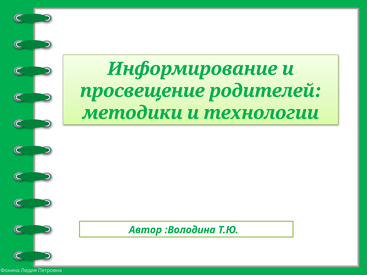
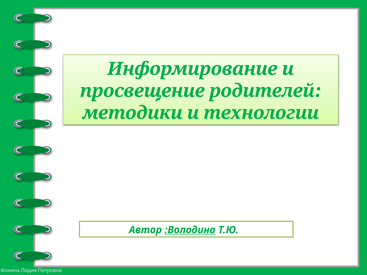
:Володина underline: none -> present
